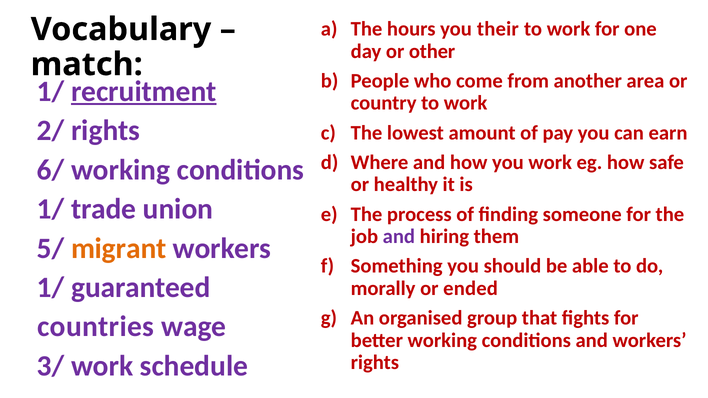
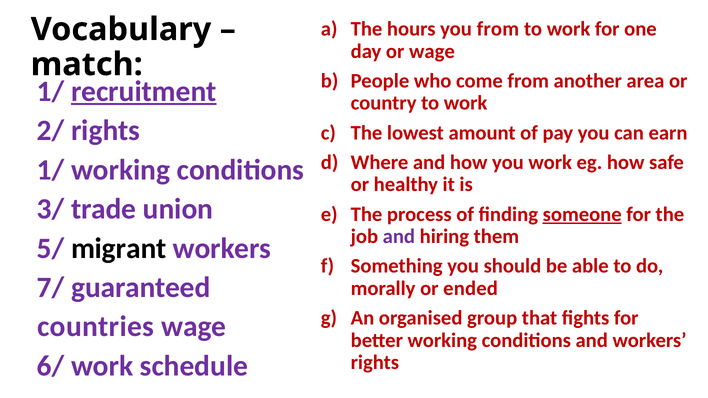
you their: their -> from
or other: other -> wage
6/ at (51, 170): 6/ -> 1/
1/ at (51, 209): 1/ -> 3/
someone underline: none -> present
migrant colour: orange -> black
1/ at (51, 288): 1/ -> 7/
3/: 3/ -> 6/
